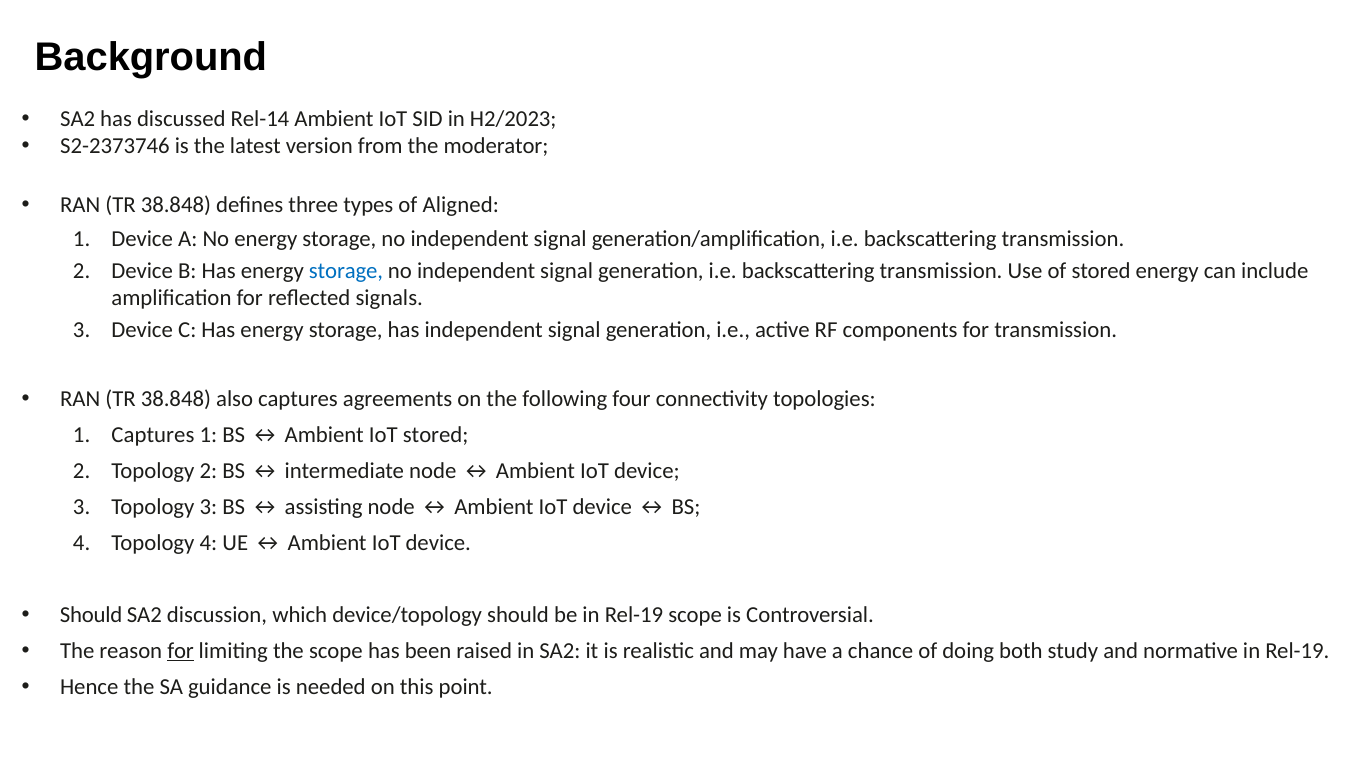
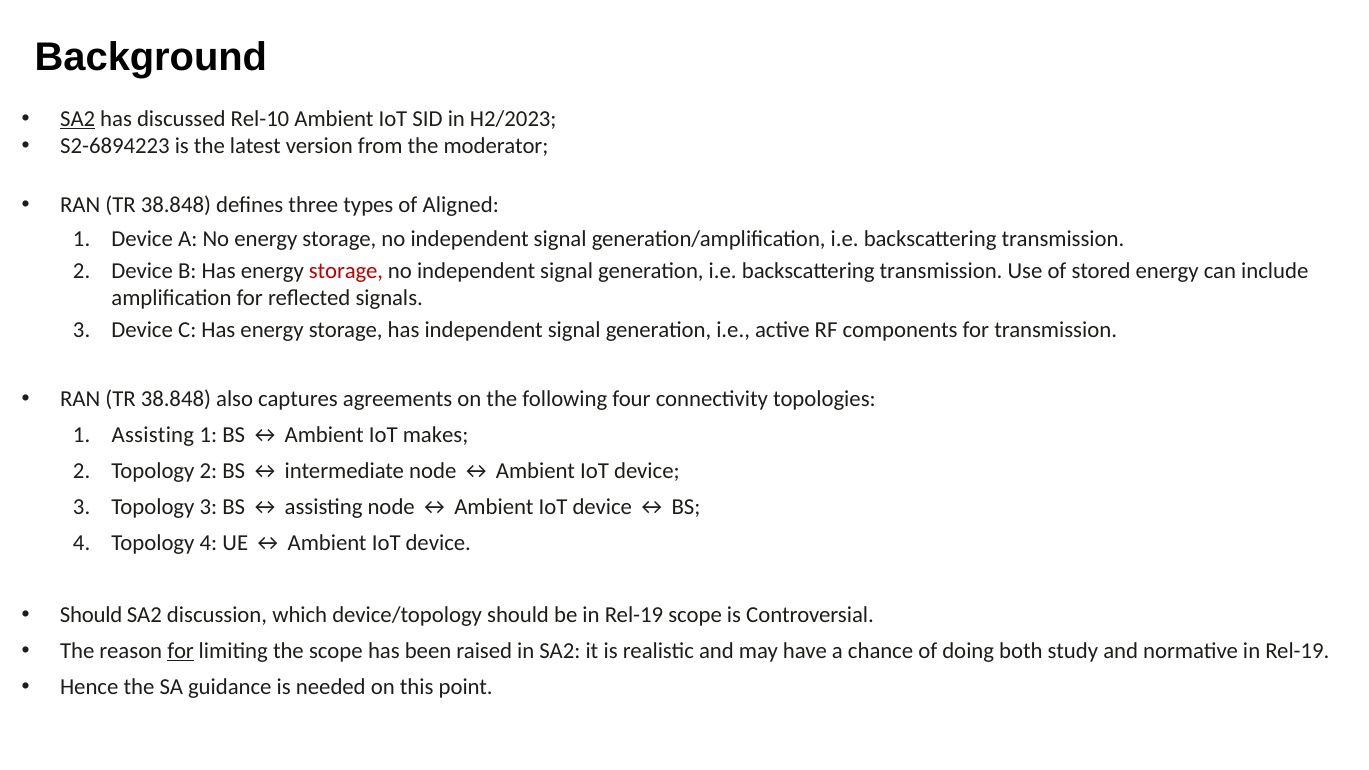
SA2 at (78, 119) underline: none -> present
Rel-14: Rel-14 -> Rel-10
S2-2373746: S2-2373746 -> S2-6894223
storage at (346, 271) colour: blue -> red
1 Captures: Captures -> Assisting
IoT stored: stored -> makes
